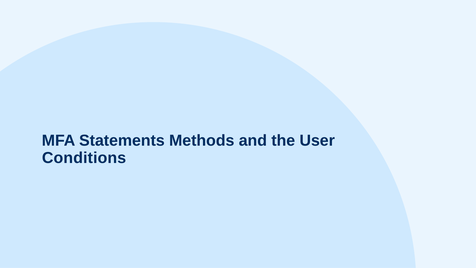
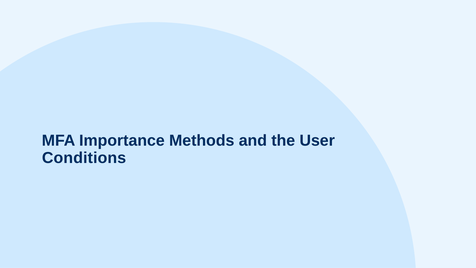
Statements: Statements -> Importance
